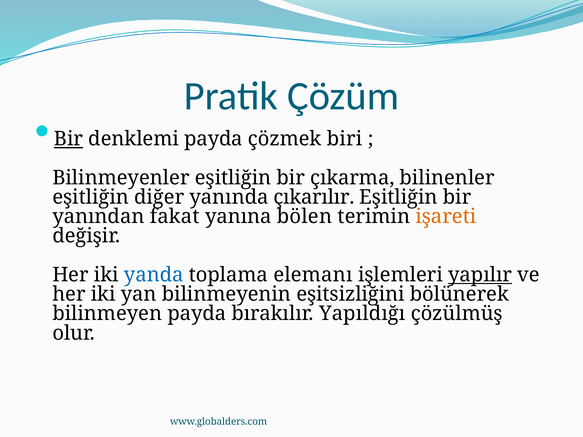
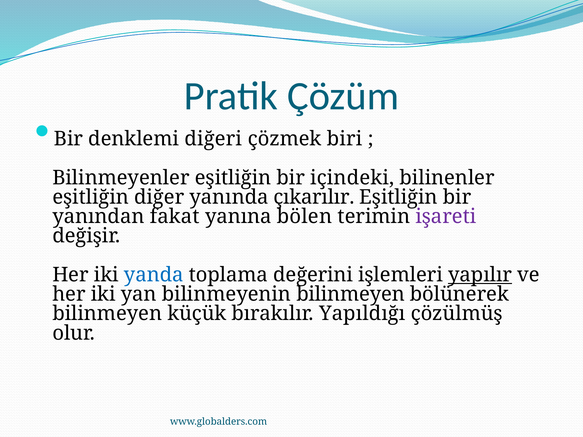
Bir at (69, 139) underline: present -> none
denklemi payda: payda -> diğeri
çıkarma: çıkarma -> içindeki
işareti colour: orange -> purple
elemanı: elemanı -> değerini
bilinmeyenin eşitsizliğini: eşitsizliğini -> bilinmeyen
bilinmeyen payda: payda -> küçük
